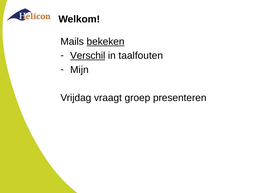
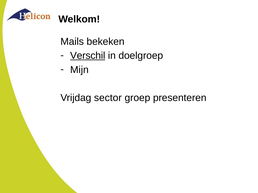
bekeken underline: present -> none
taalfouten: taalfouten -> doelgroep
vraagt: vraagt -> sector
